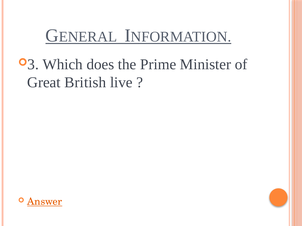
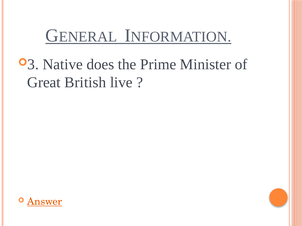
Which: Which -> Native
